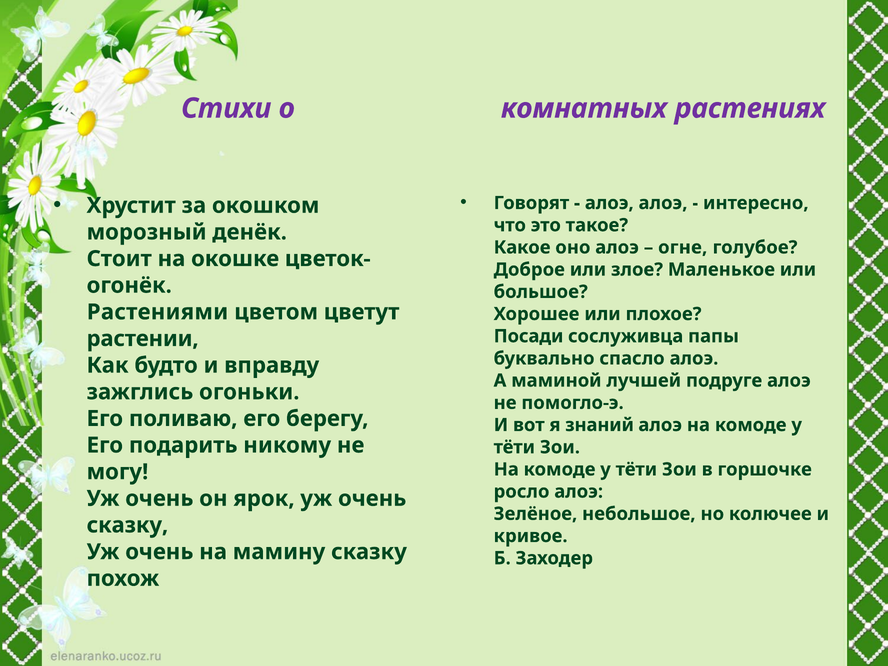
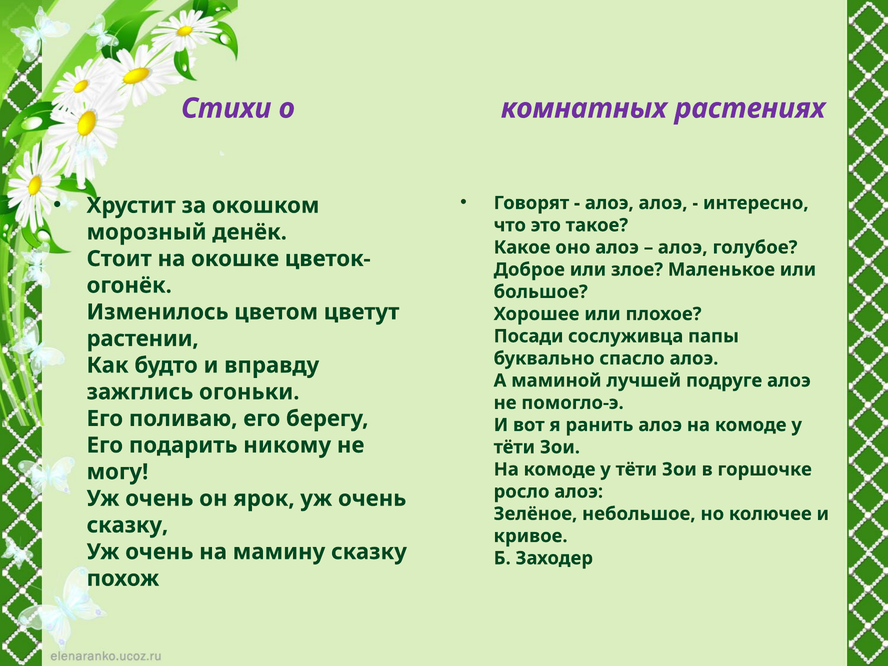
огне at (683, 247): огне -> алоэ
Растениями: Растениями -> Изменилось
знаний: знаний -> ранить
